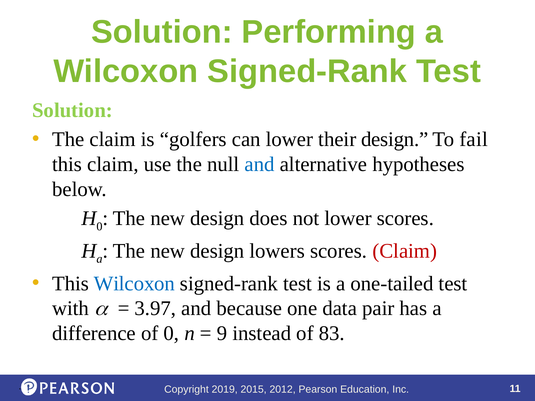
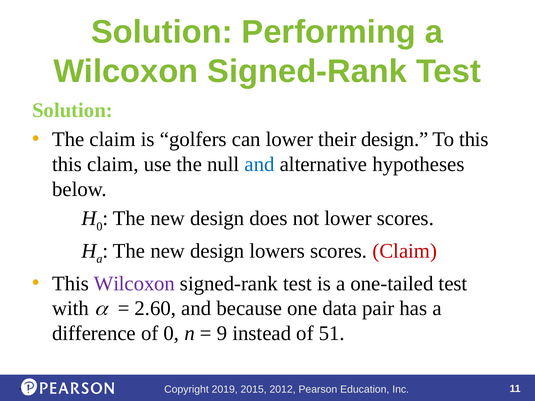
To fail: fail -> this
Wilcoxon at (134, 284) colour: blue -> purple
3.97: 3.97 -> 2.60
83: 83 -> 51
